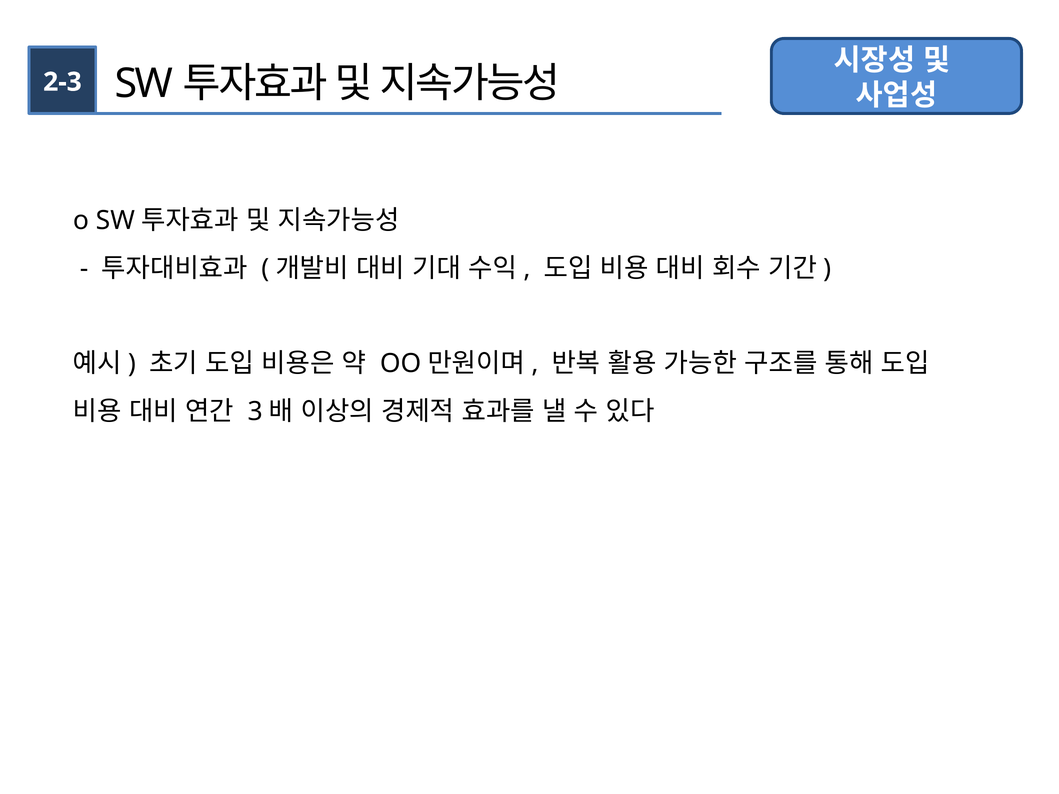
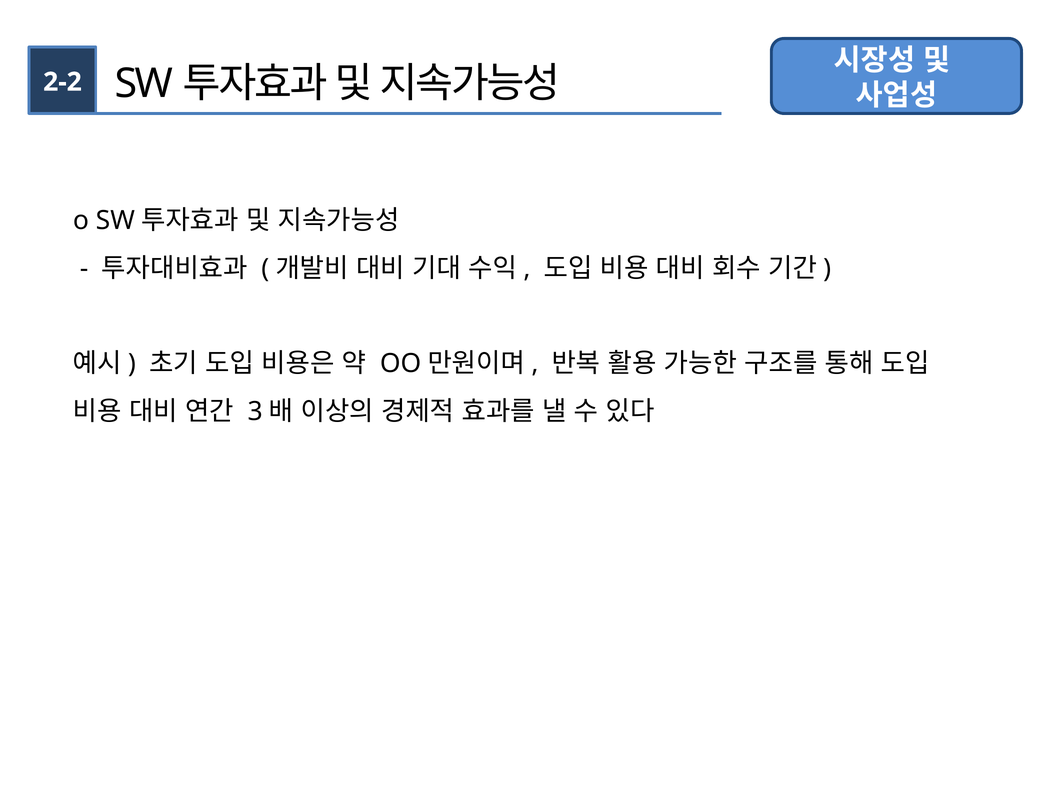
2-3: 2-3 -> 2-2
